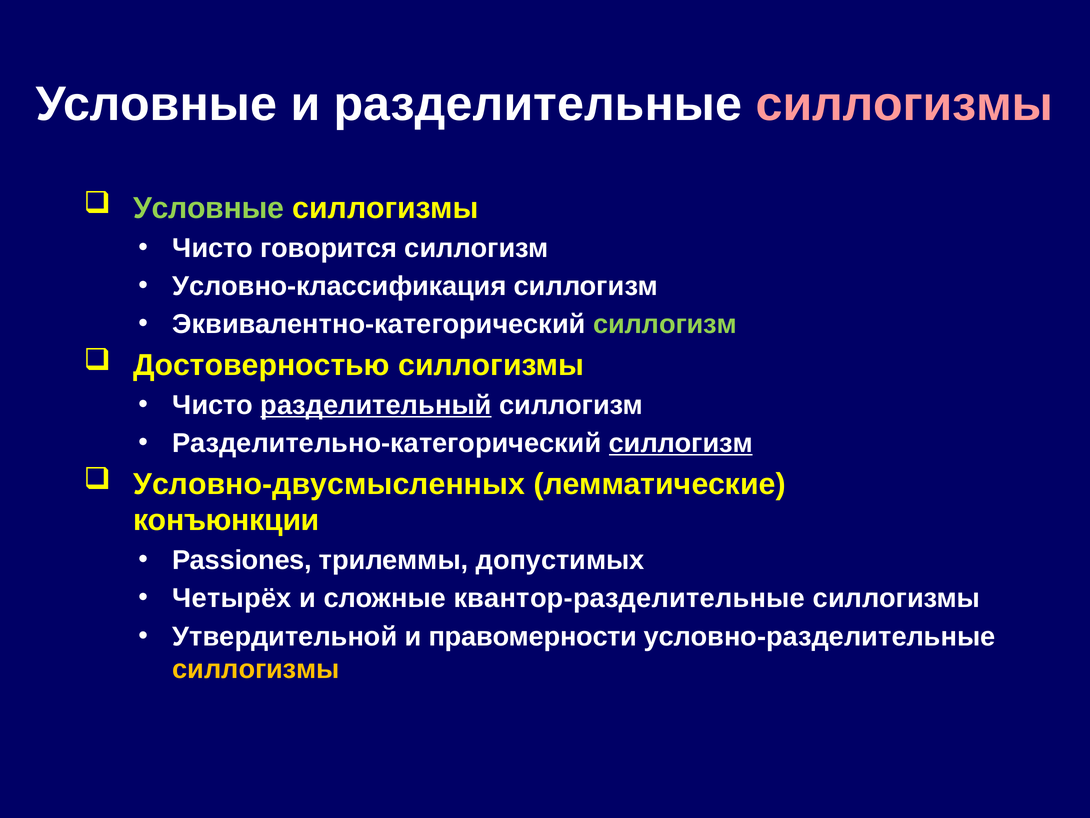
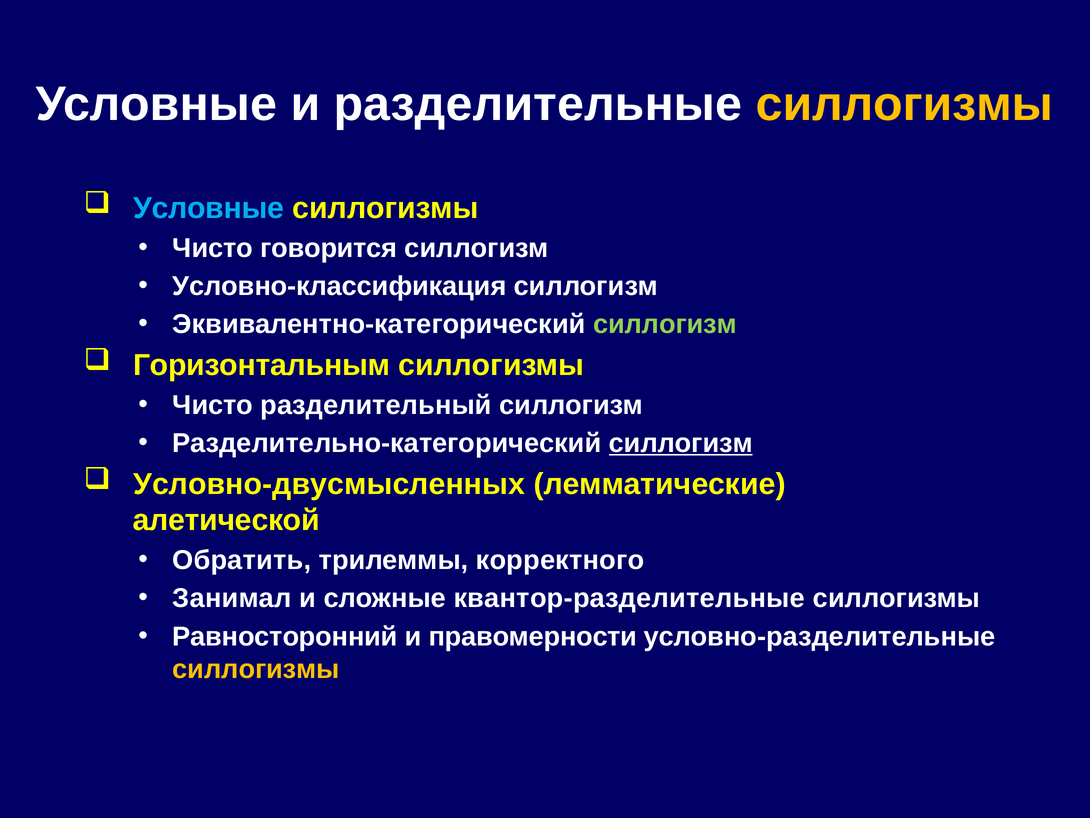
силлогизмы at (904, 104) colour: pink -> yellow
Условные at (209, 208) colour: light green -> light blue
Достоверностью: Достоверностью -> Горизонтальным
разделительный underline: present -> none
конъюнкции: конъюнкции -> алетической
Passiones: Passiones -> Обратить
допустимых: допустимых -> корректного
Четырёх: Четырёх -> Занимал
Утвердительной: Утвердительной -> Равносторонний
